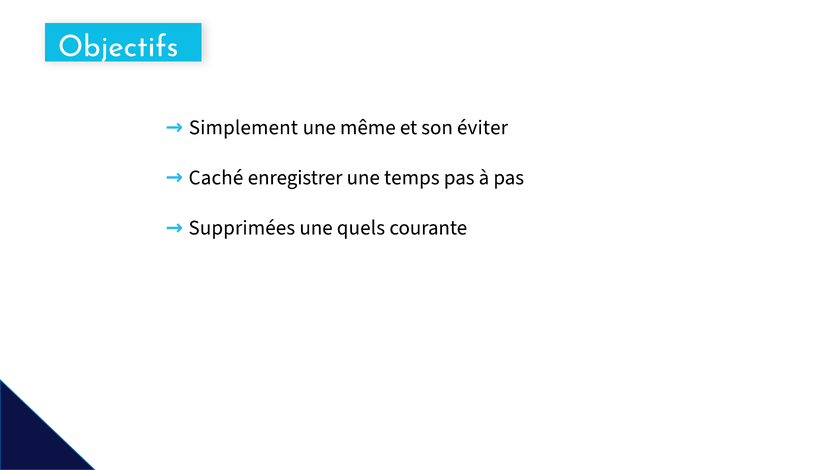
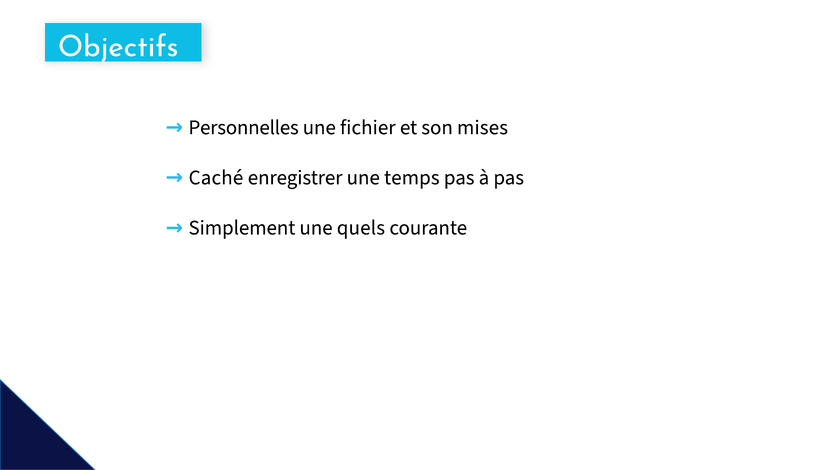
Simplement: Simplement -> Personnelles
même: même -> fichier
éviter: éviter -> mises
Supprimées: Supprimées -> Simplement
